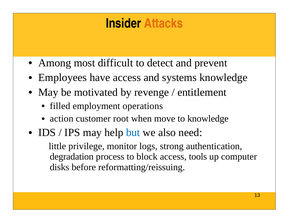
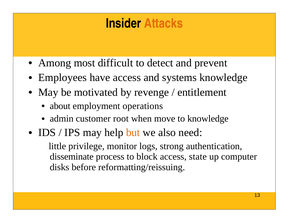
filled: filled -> about
action: action -> admin
but colour: blue -> orange
degradation: degradation -> disseminate
tools: tools -> state
